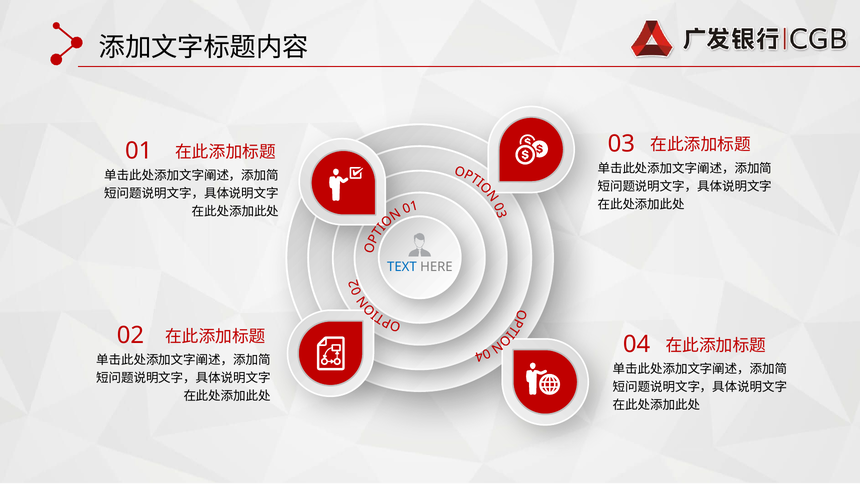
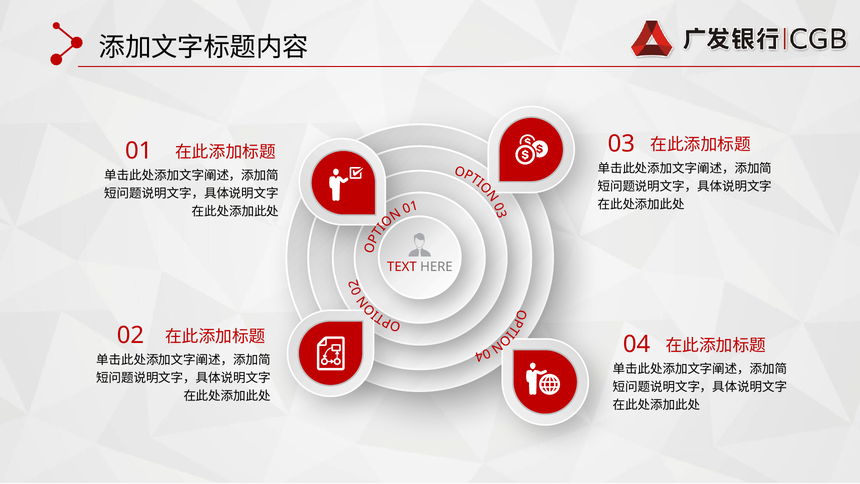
TEXT colour: blue -> red
